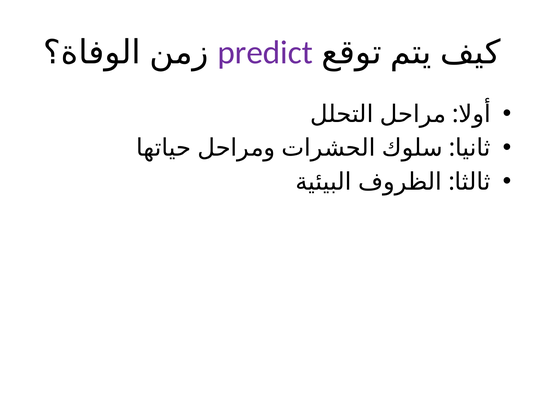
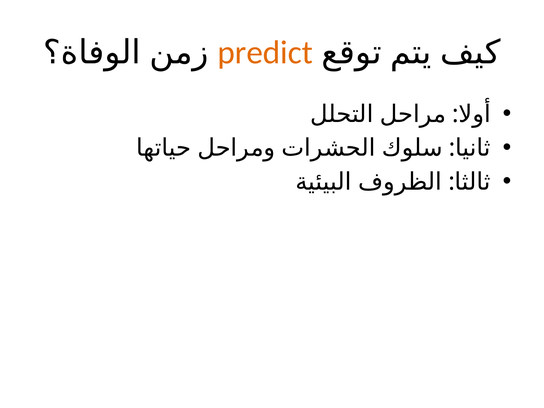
predict colour: purple -> orange
